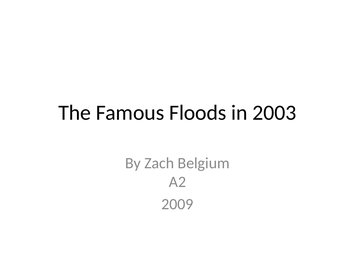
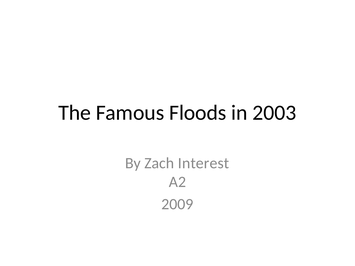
Belgium: Belgium -> Interest
